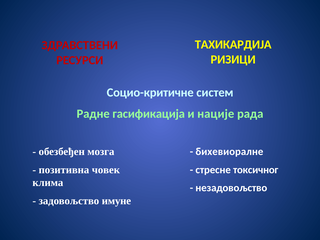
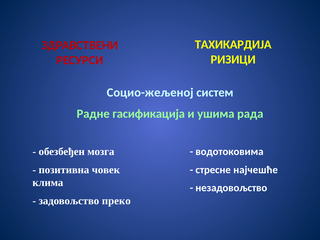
Социо-критичне: Социо-критичне -> Социо-жељеној
нације: нације -> ушима
бихевиоралне: бихевиоралне -> водотоковима
токсичног: токсичног -> најчешће
имуне: имуне -> преко
